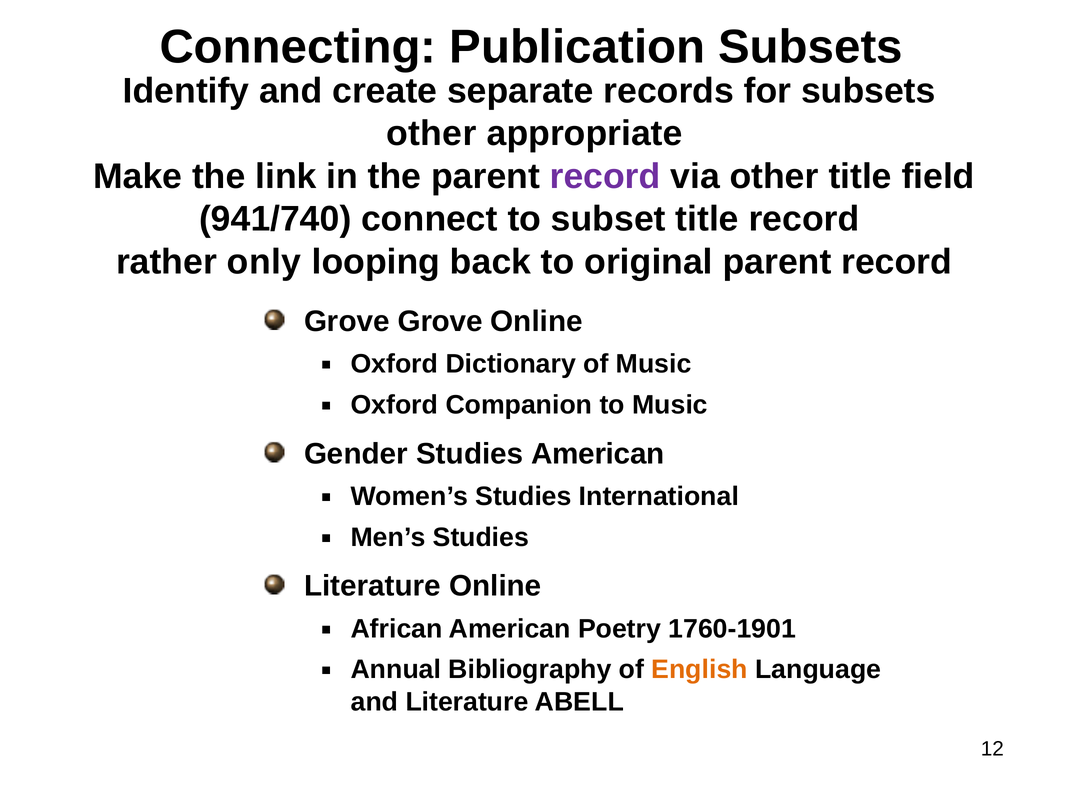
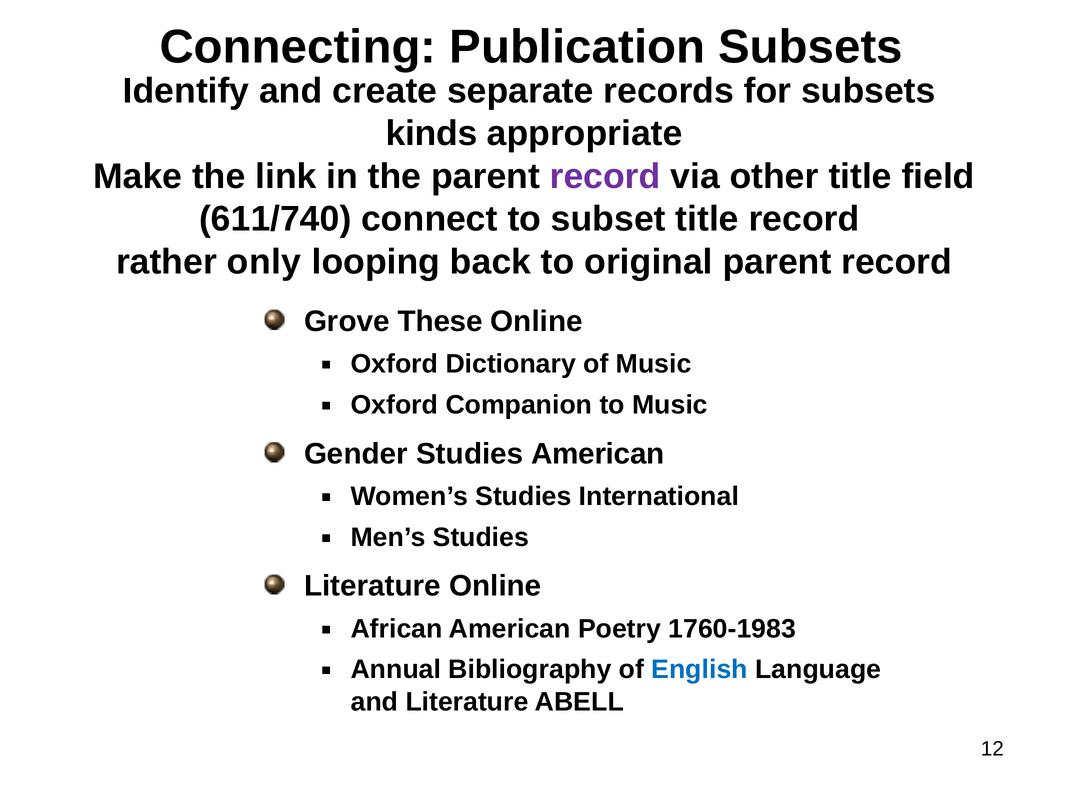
other at (431, 134): other -> kinds
941/740: 941/740 -> 611/740
Grove Grove: Grove -> These
1760-1901: 1760-1901 -> 1760-1983
English colour: orange -> blue
